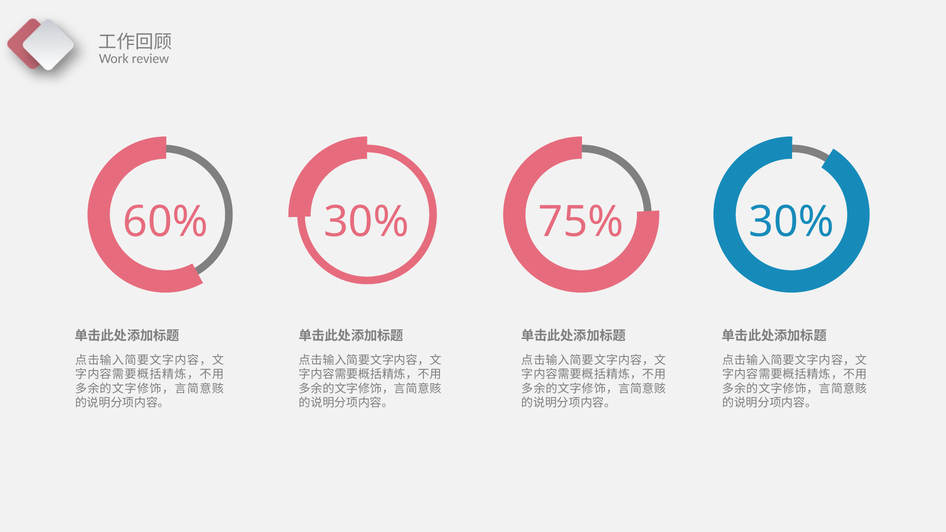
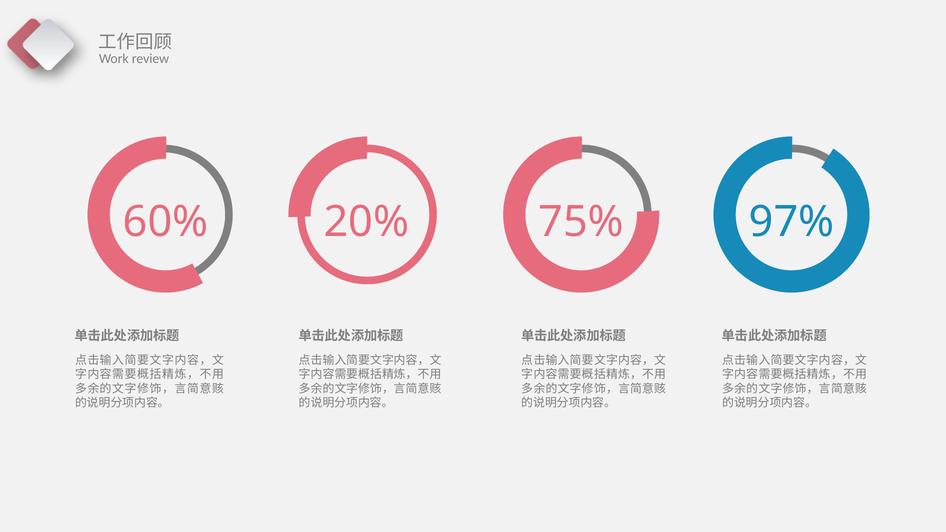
60% 30%: 30% -> 20%
30% at (792, 222): 30% -> 97%
